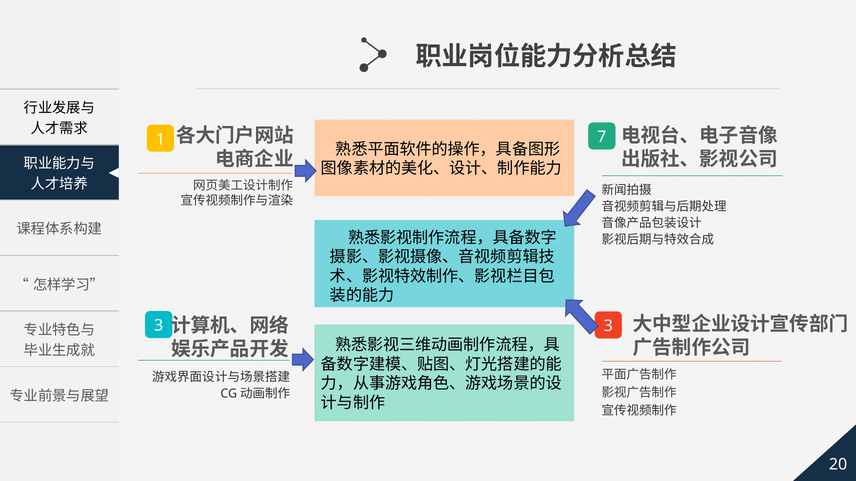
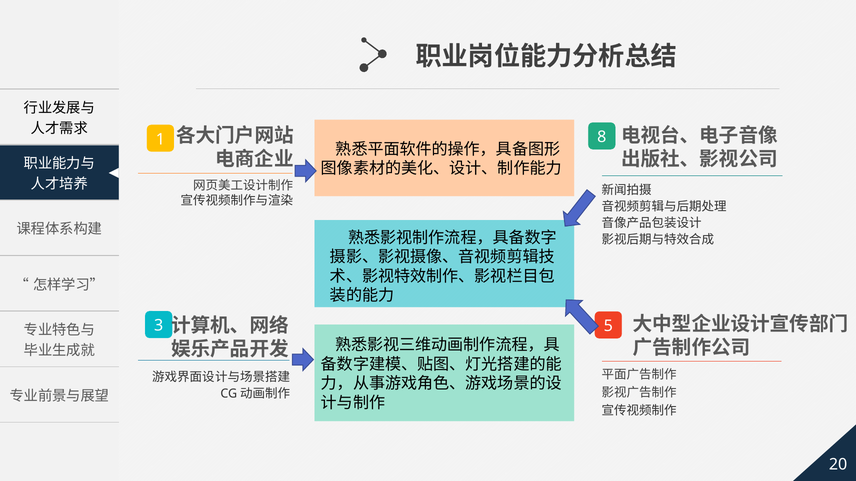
7: 7 -> 8
3 3: 3 -> 5
